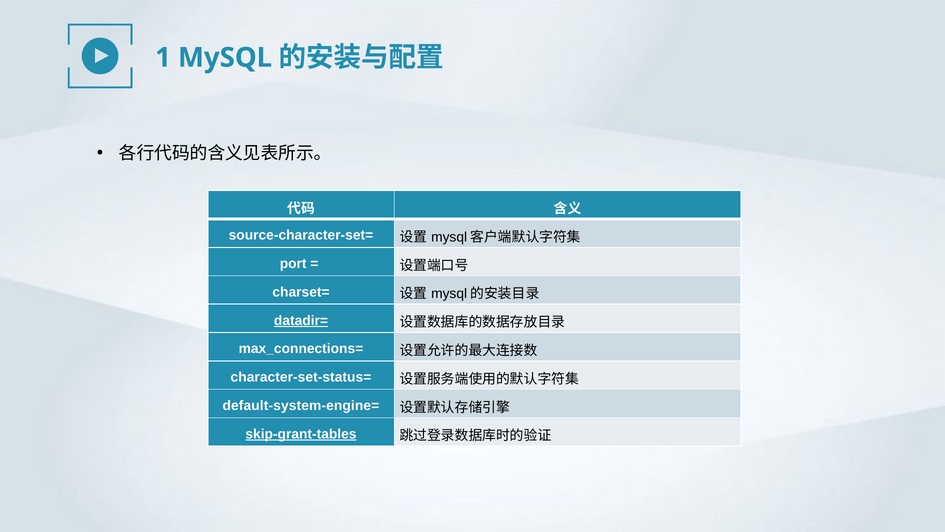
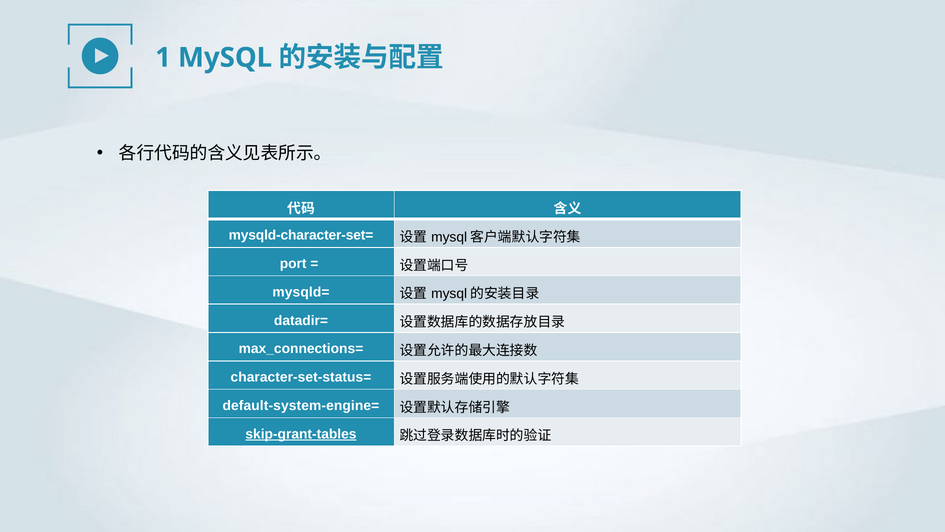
source-character-set=: source-character-set= -> mysqld-character-set=
charset=: charset= -> mysqld=
datadir= underline: present -> none
